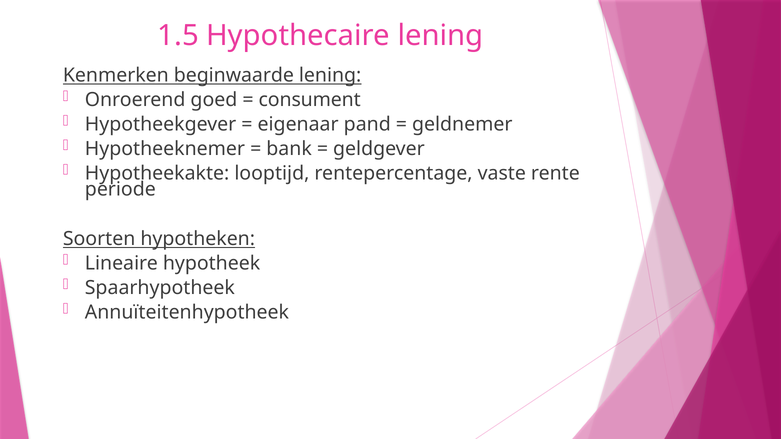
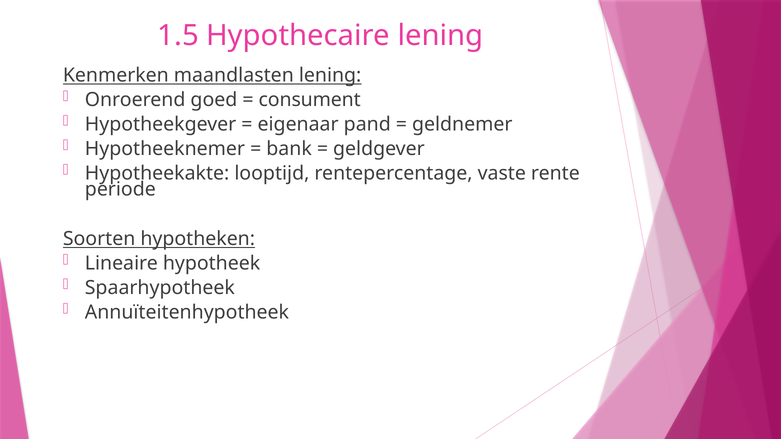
beginwaarde: beginwaarde -> maandlasten
